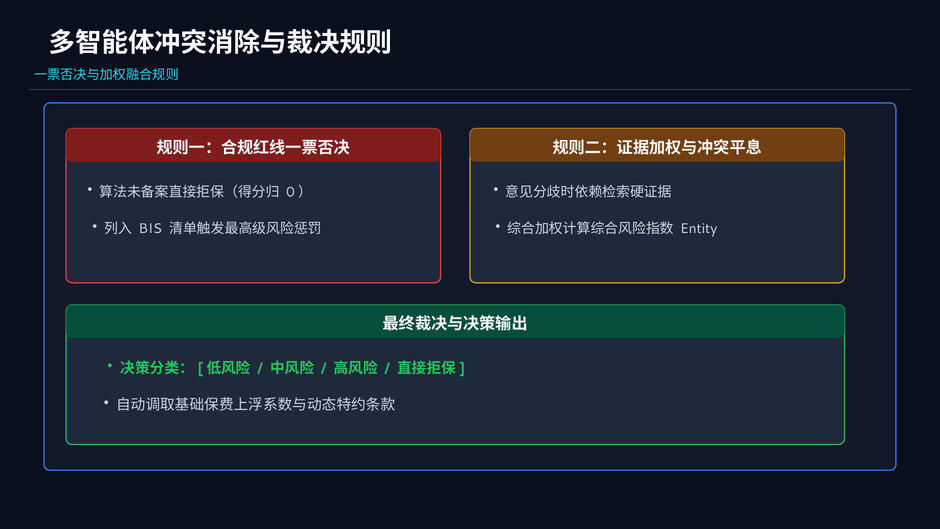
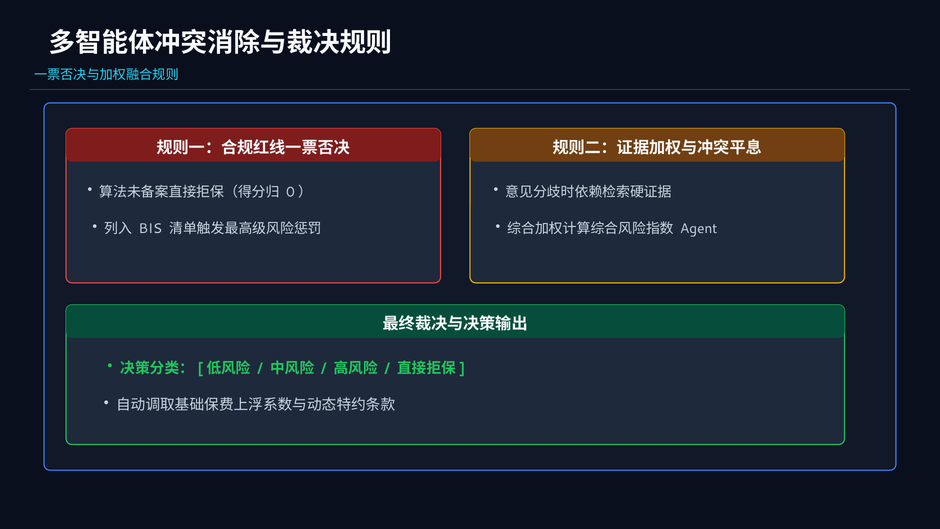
Entity: Entity -> Agent
